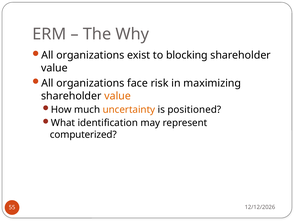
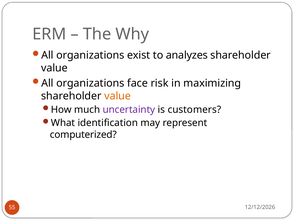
blocking: blocking -> analyzes
uncertainty colour: orange -> purple
positioned: positioned -> customers
